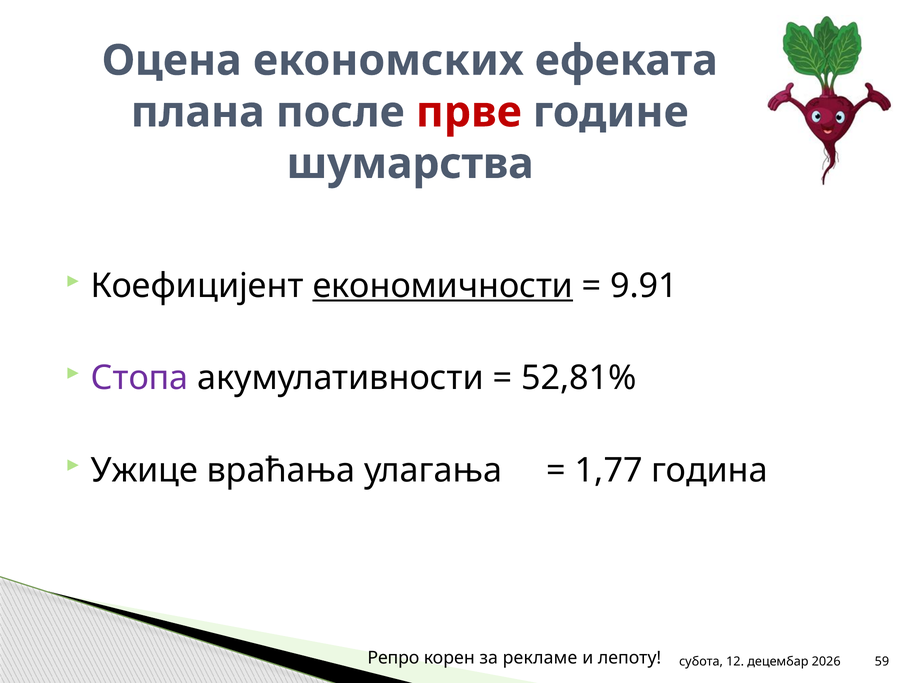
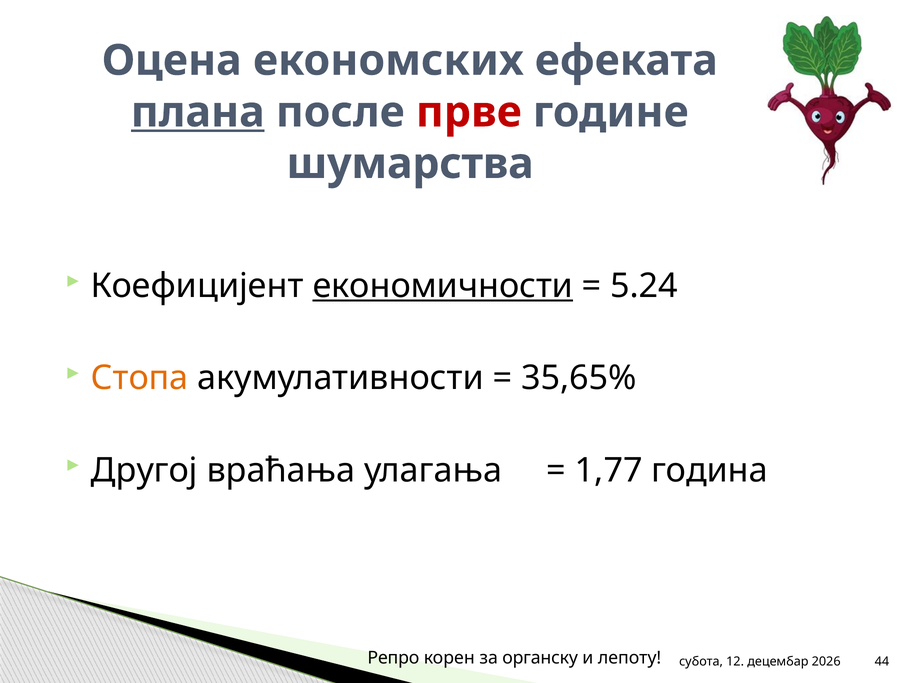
плана underline: none -> present
9.91: 9.91 -> 5.24
Стопа colour: purple -> orange
52,81%: 52,81% -> 35,65%
Ужице: Ужице -> Другој
рекламе: рекламе -> органску
59: 59 -> 44
